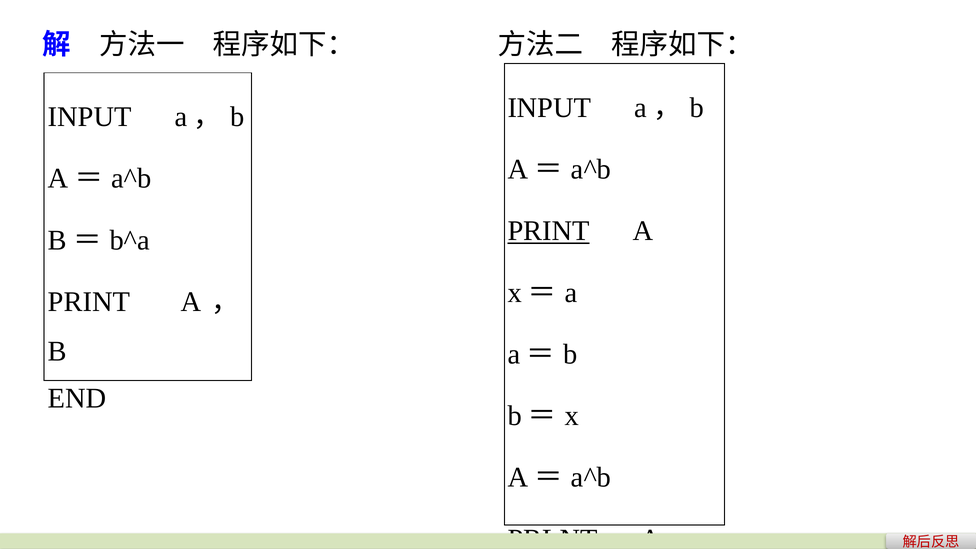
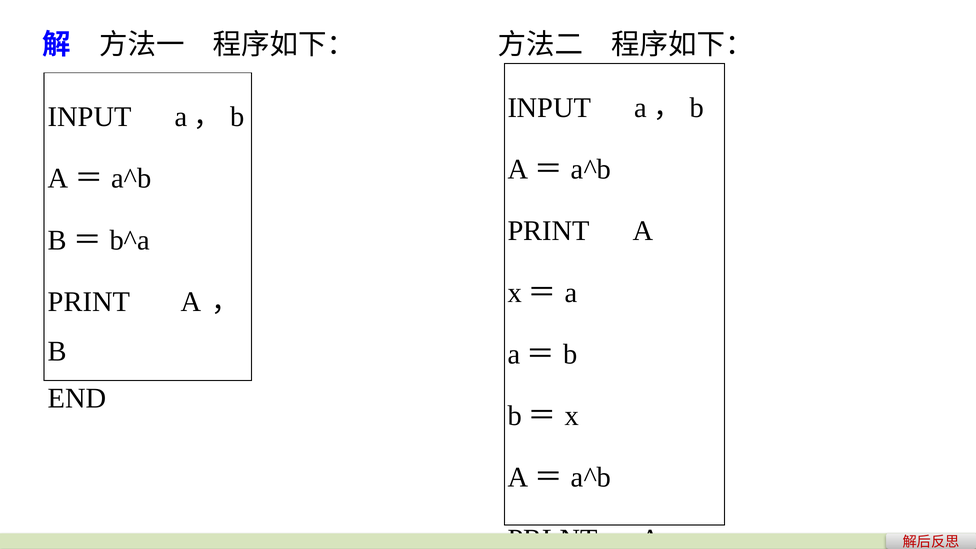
PRINT at (549, 231) underline: present -> none
